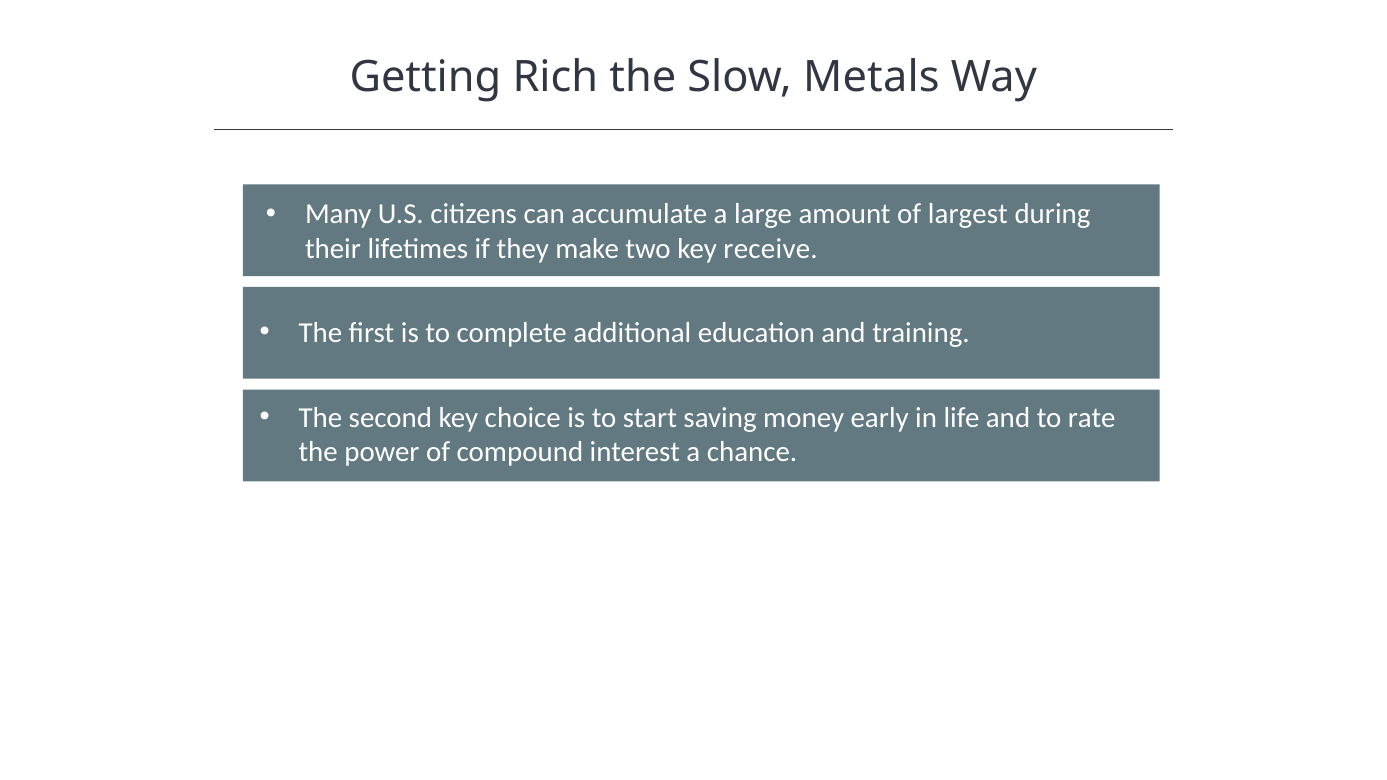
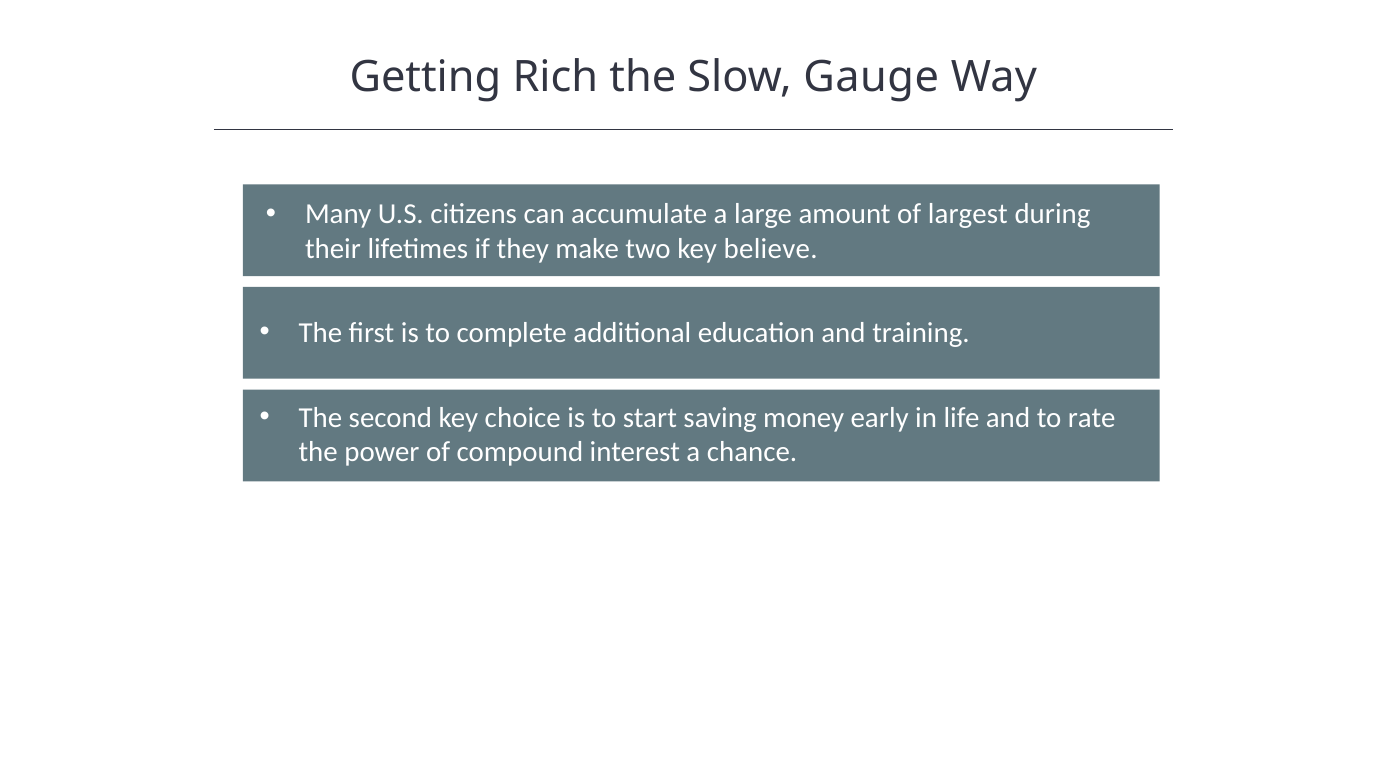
Metals: Metals -> Gauge
receive: receive -> believe
